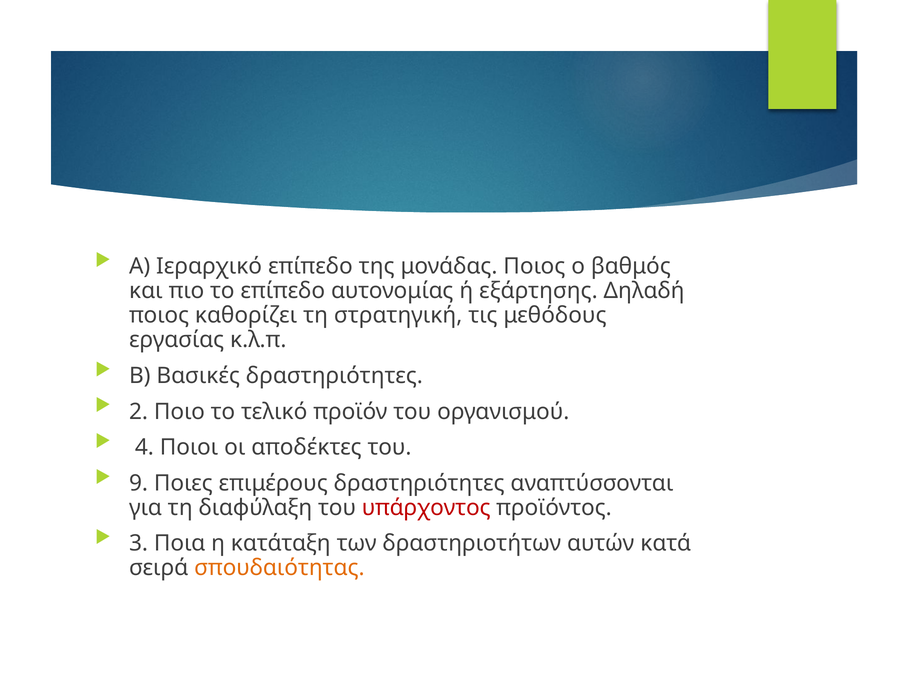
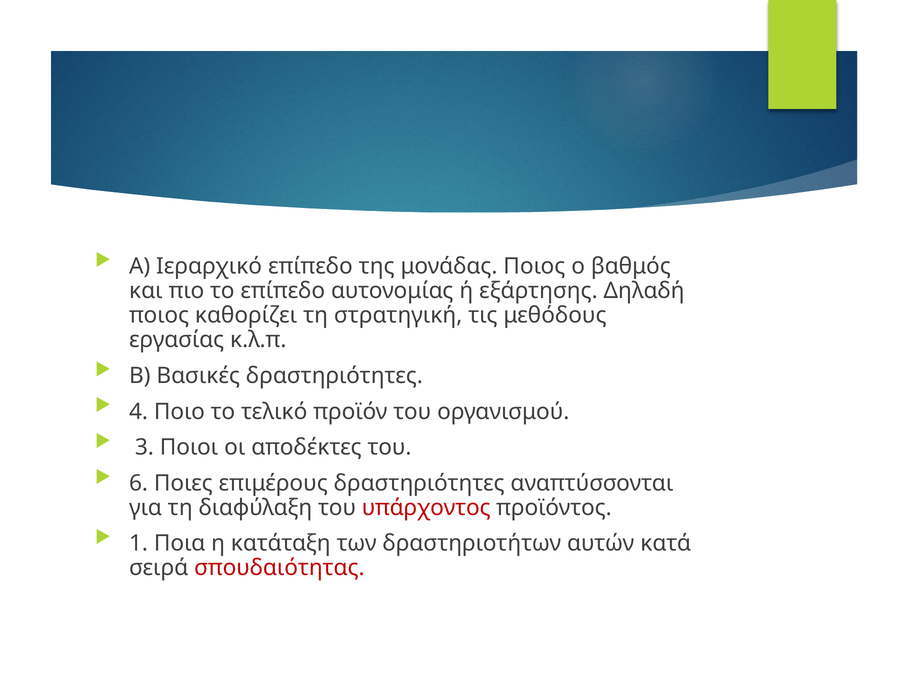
2: 2 -> 4
4: 4 -> 3
9: 9 -> 6
3: 3 -> 1
σπουδαιότητας colour: orange -> red
